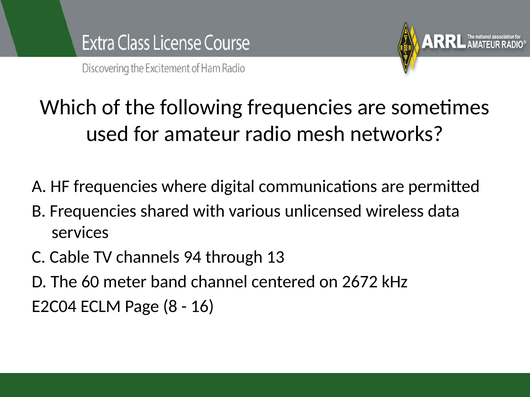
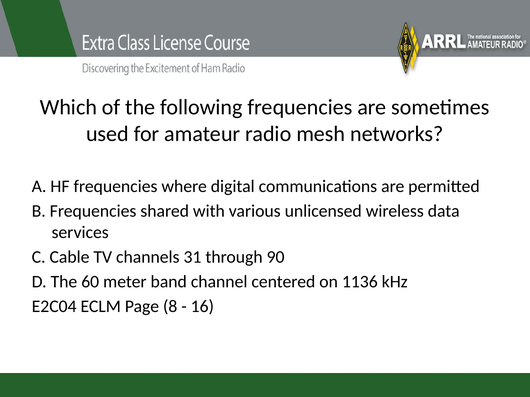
94: 94 -> 31
13: 13 -> 90
2672: 2672 -> 1136
